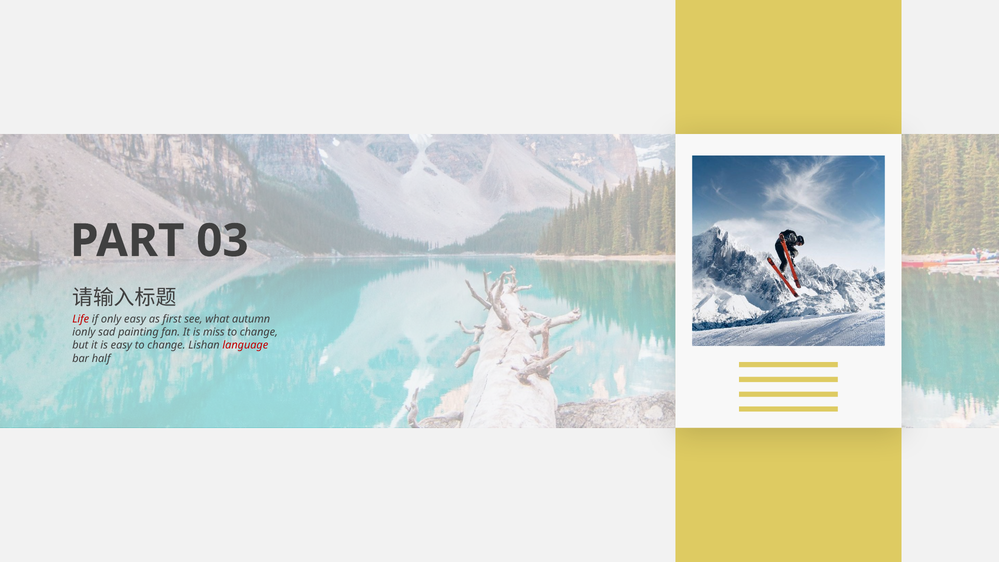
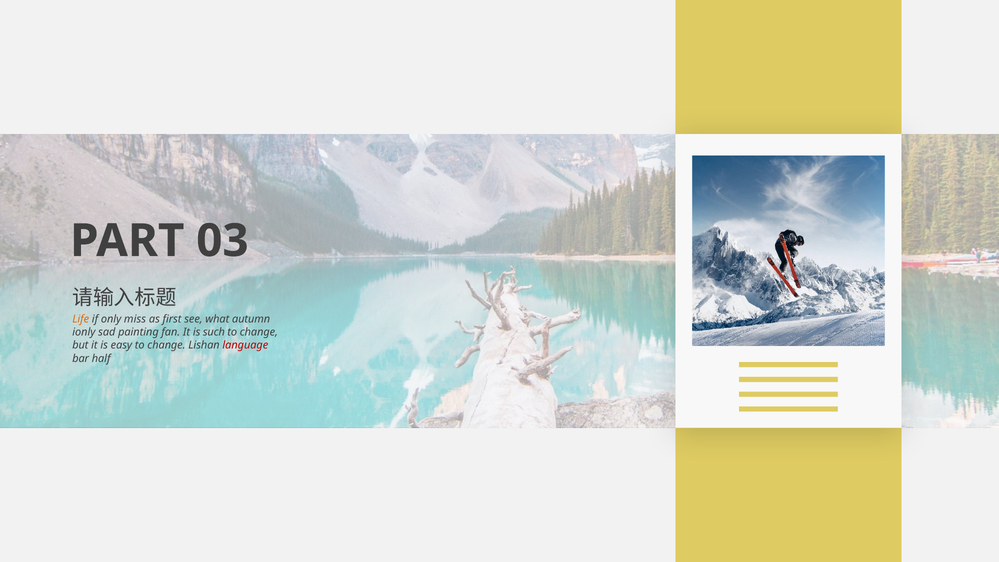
Life colour: red -> orange
only easy: easy -> miss
miss: miss -> such
